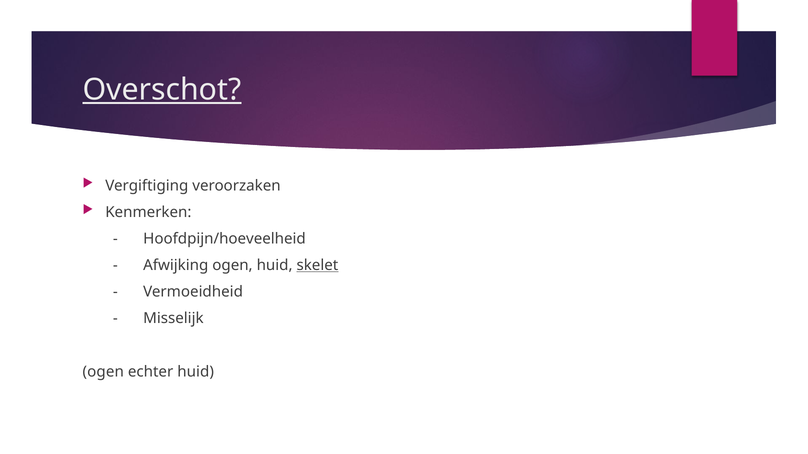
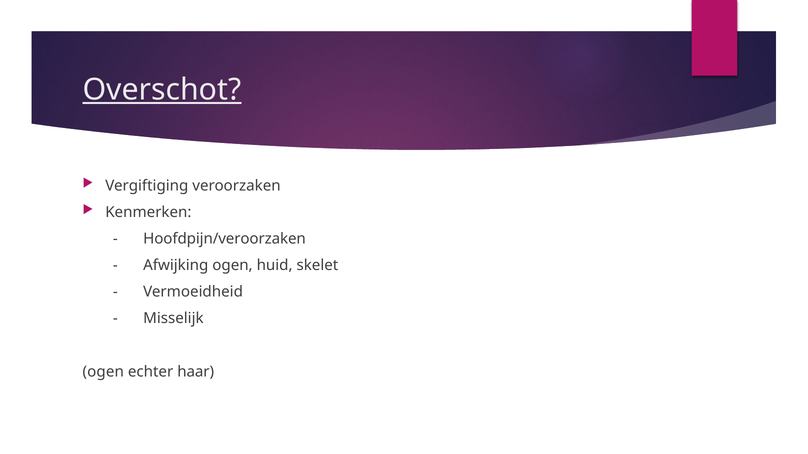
Hoofdpijn/hoeveelheid: Hoofdpijn/hoeveelheid -> Hoofdpijn/veroorzaken
skelet underline: present -> none
echter huid: huid -> haar
